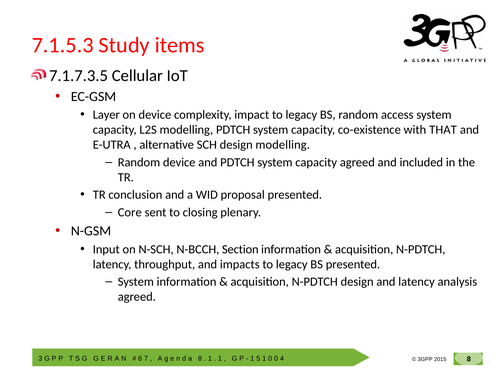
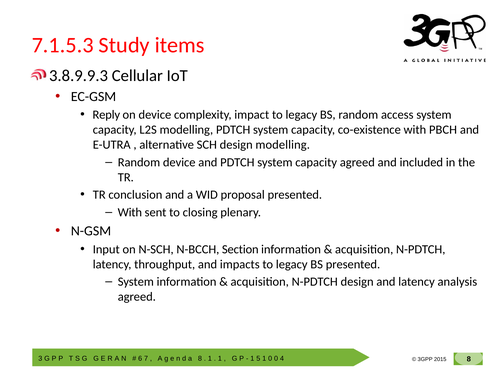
7.1.7.3.5: 7.1.7.3.5 -> 3.8.9.9.3
Layer: Layer -> Reply
THAT: THAT -> PBCH
Core at (130, 212): Core -> With
